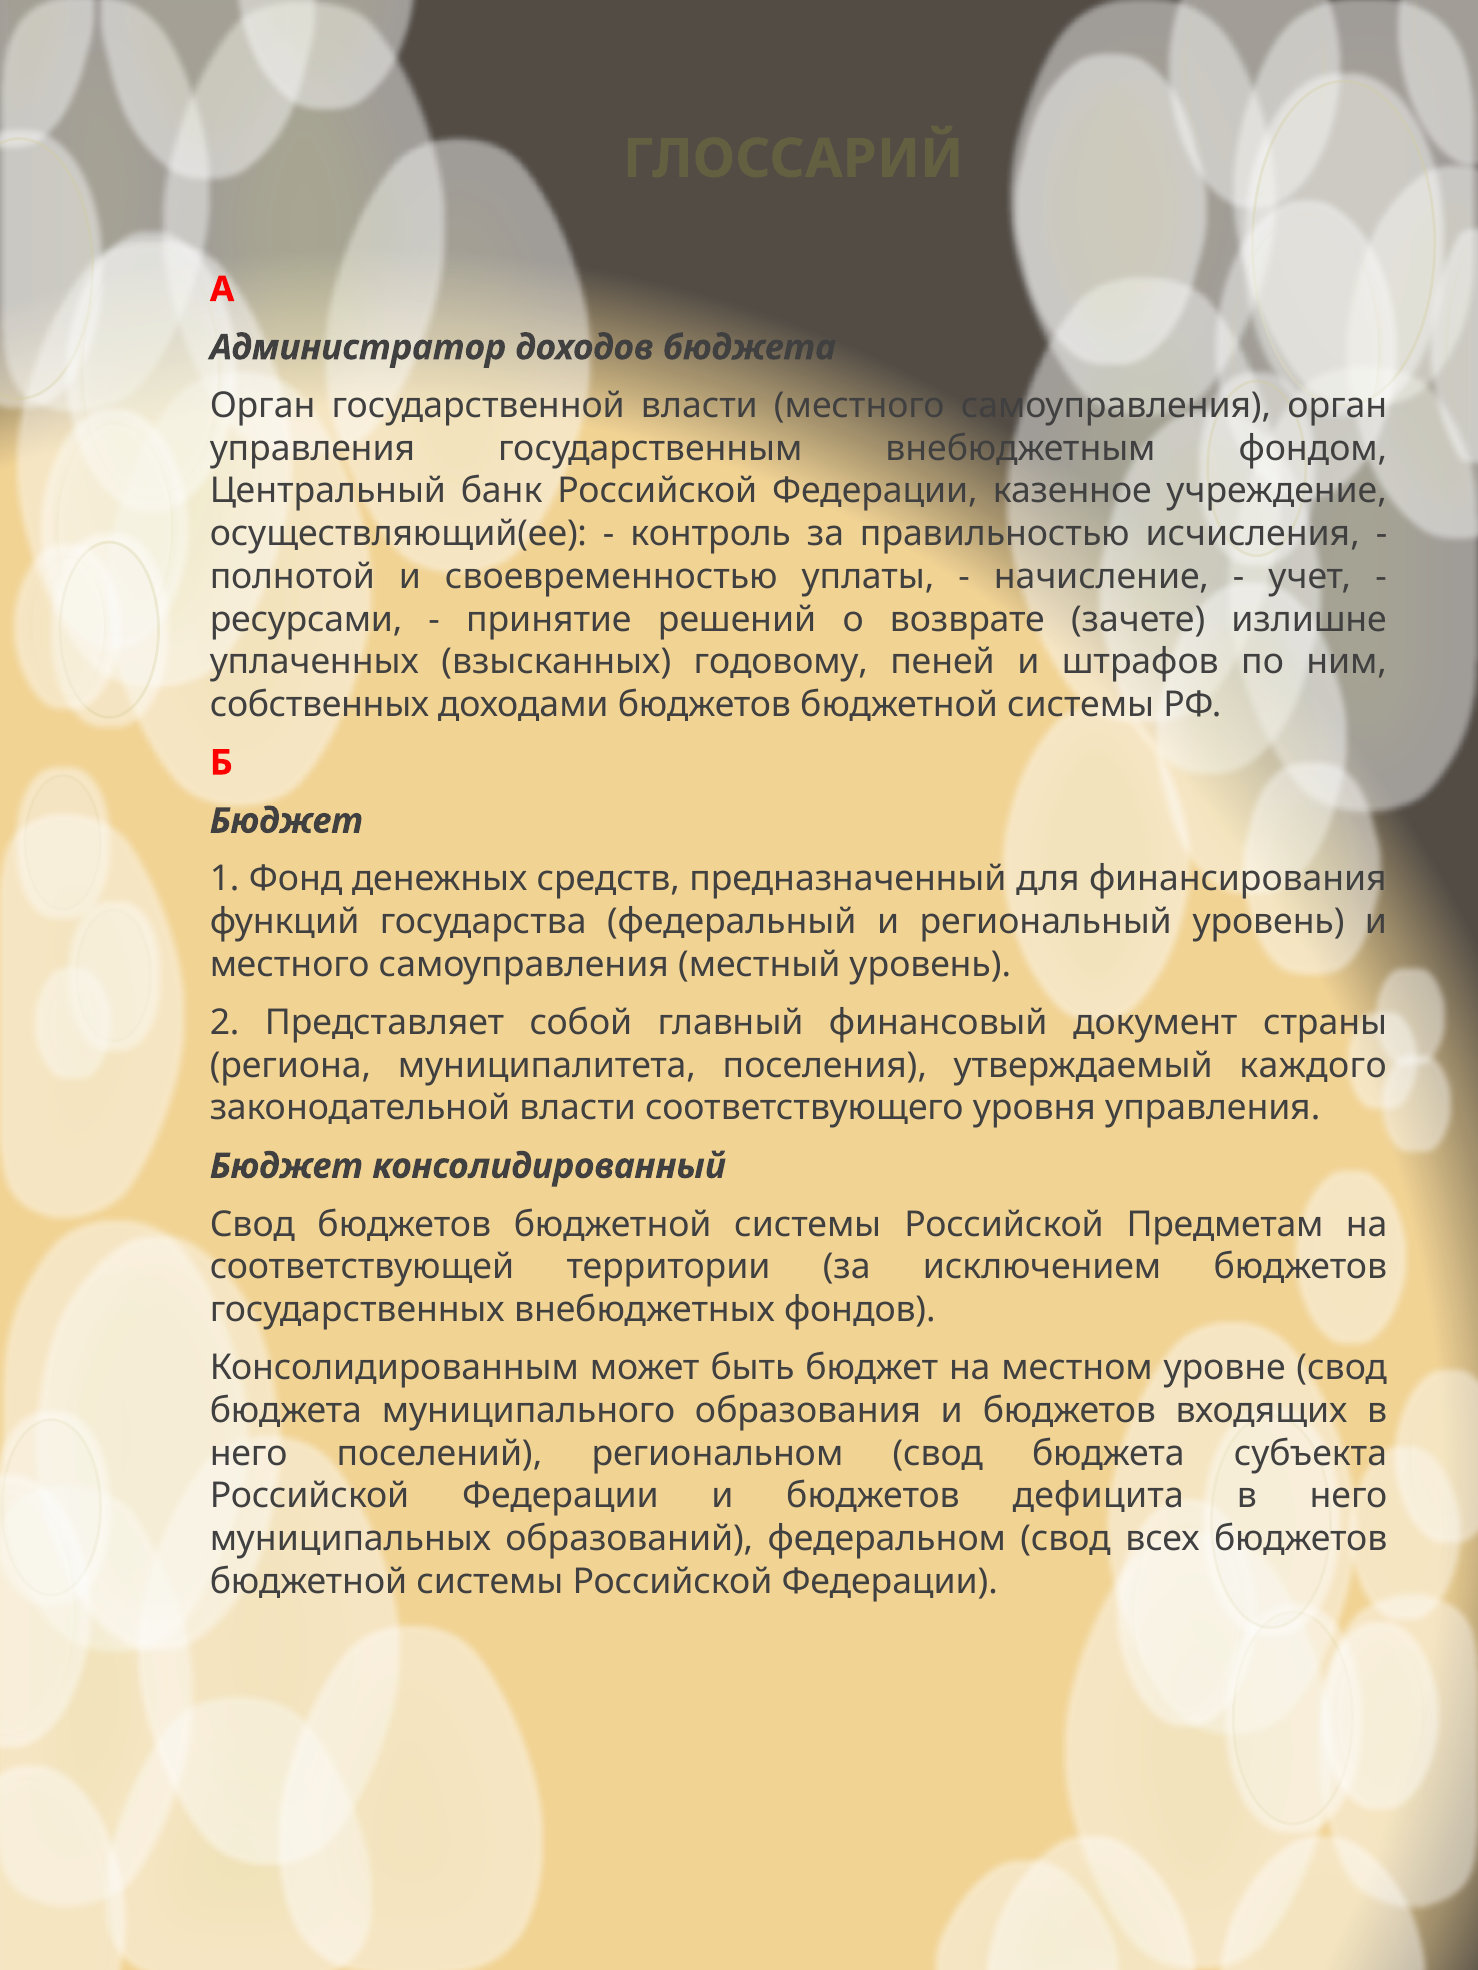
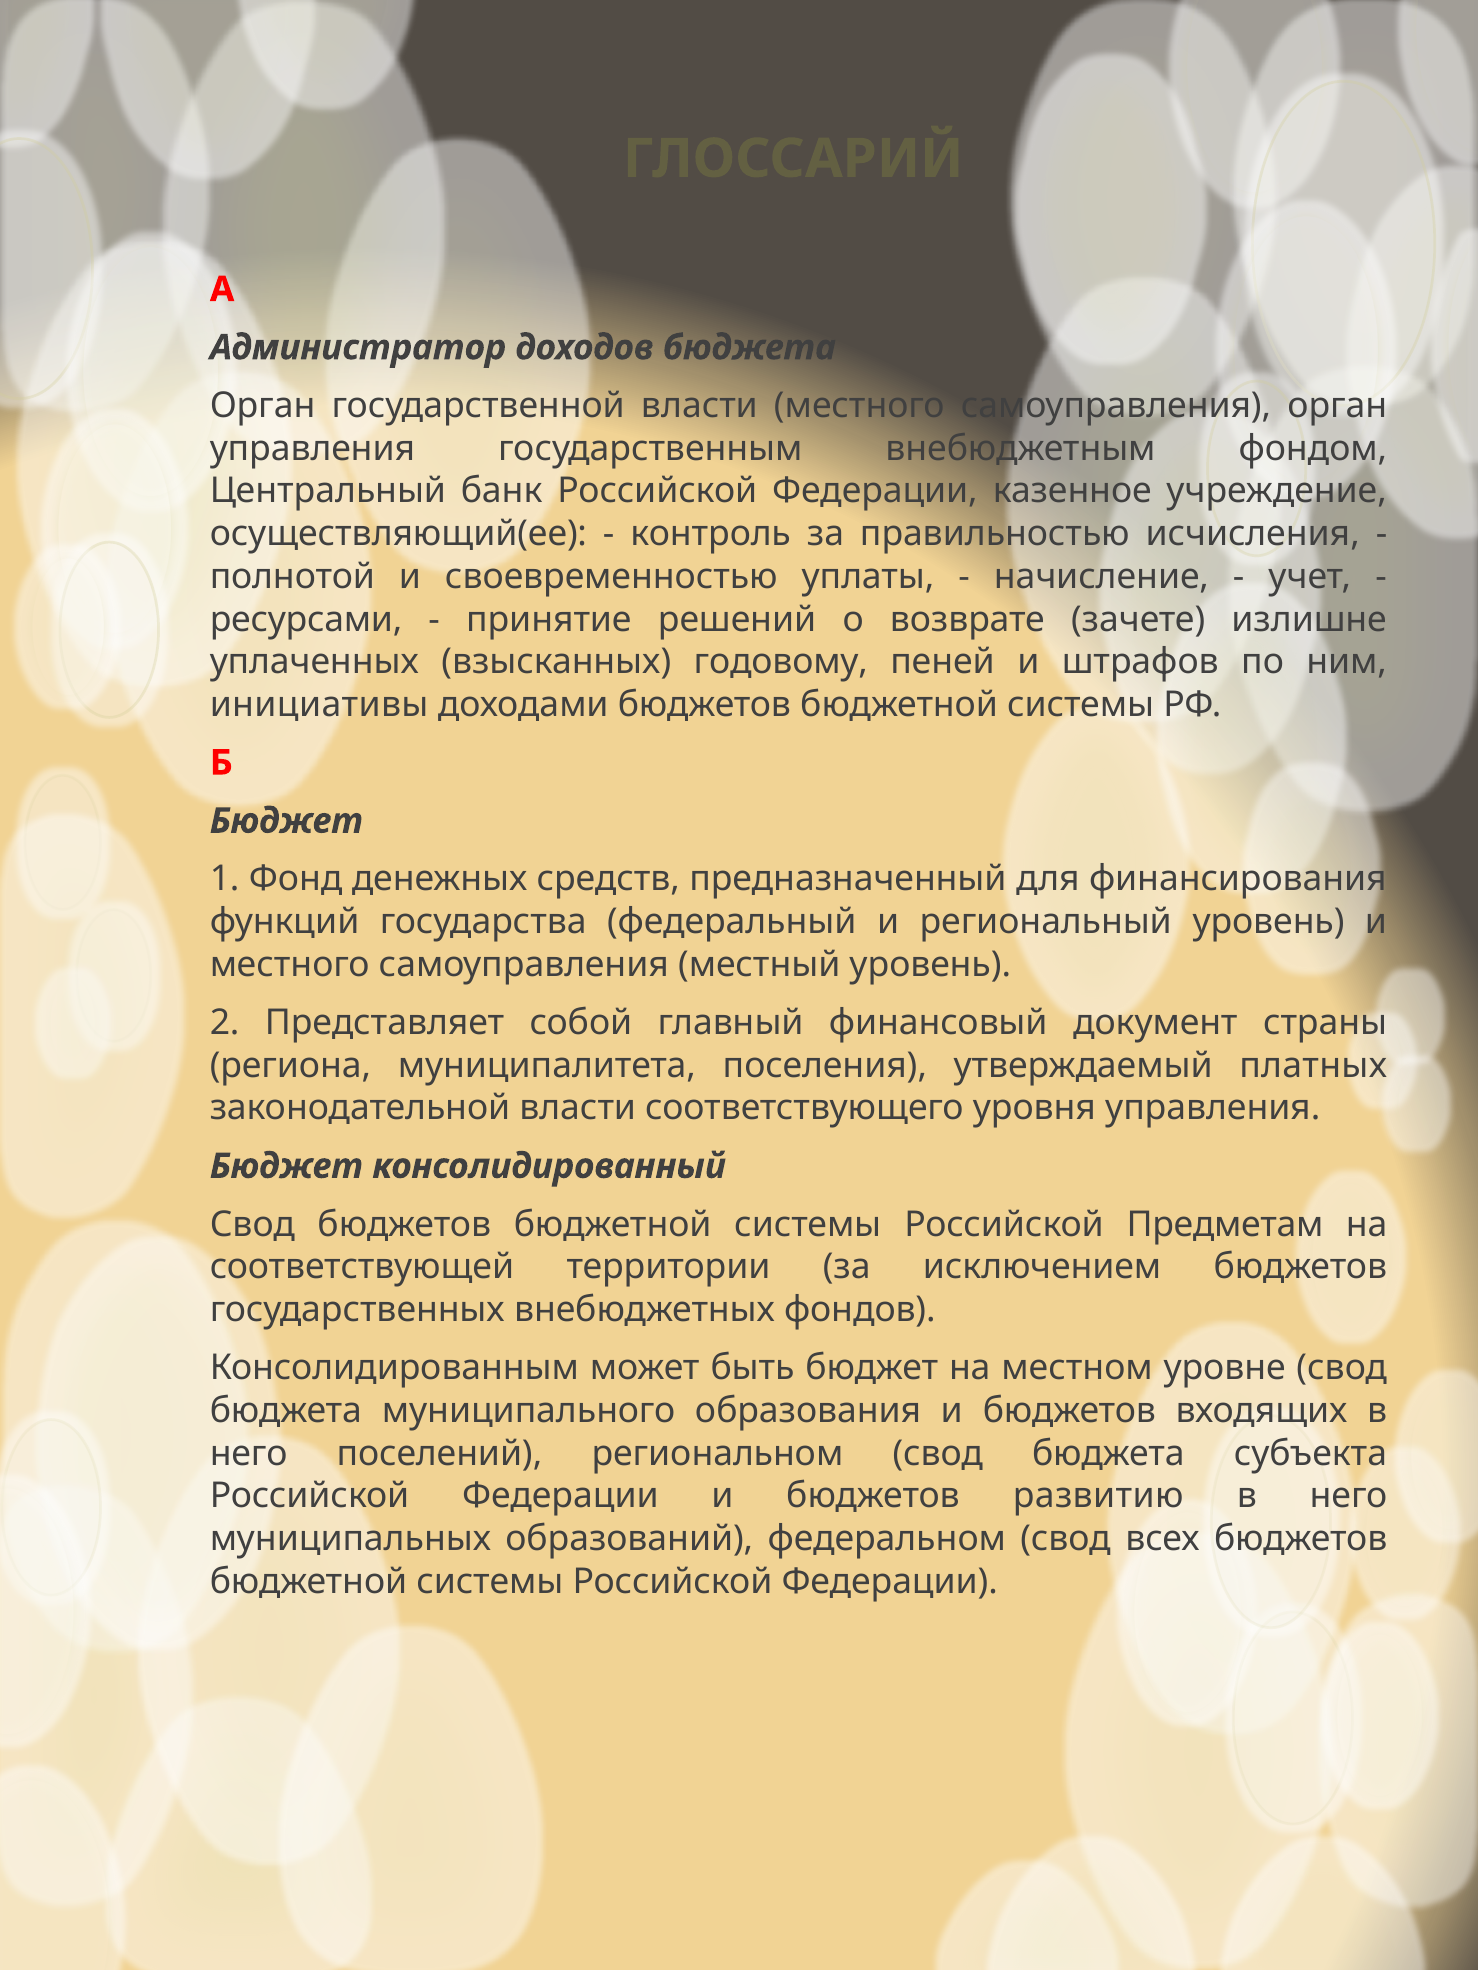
собственных: собственных -> инициативы
каждого: каждого -> платных
дефицита: дефицита -> развитию
